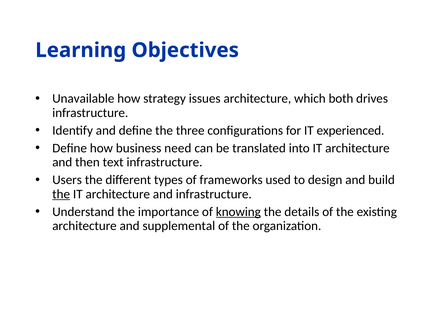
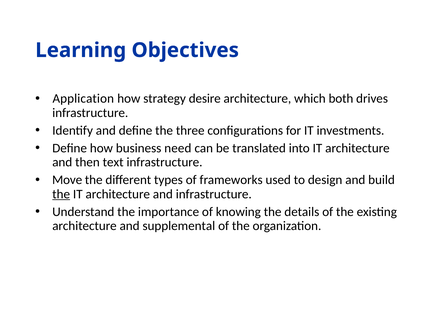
Unavailable: Unavailable -> Application
issues: issues -> desire
experienced: experienced -> investments
Users: Users -> Move
knowing underline: present -> none
